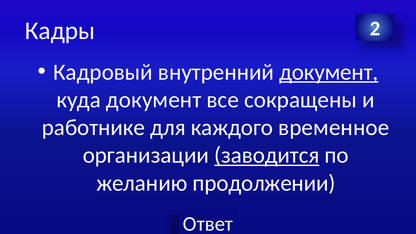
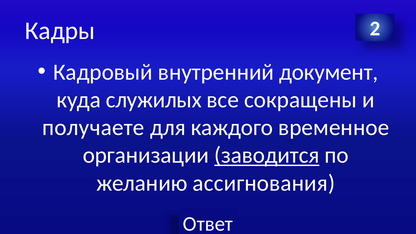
документ at (329, 72) underline: present -> none
куда документ: документ -> служилых
работнике: работнике -> получаете
продолжении: продолжении -> ассигнования
